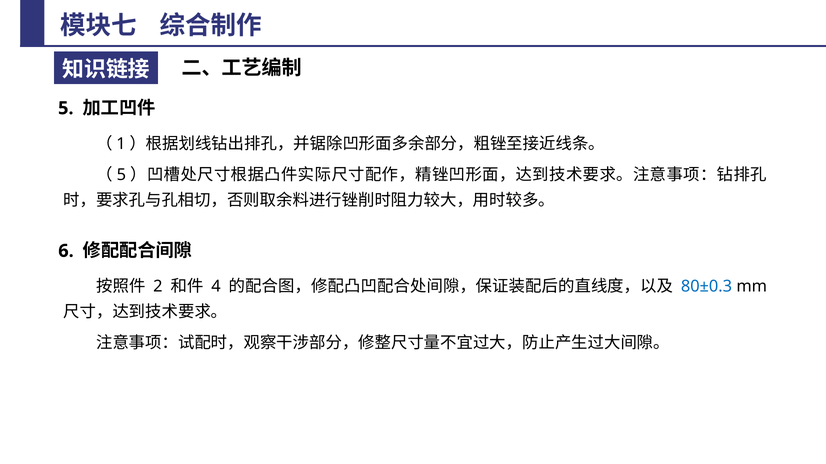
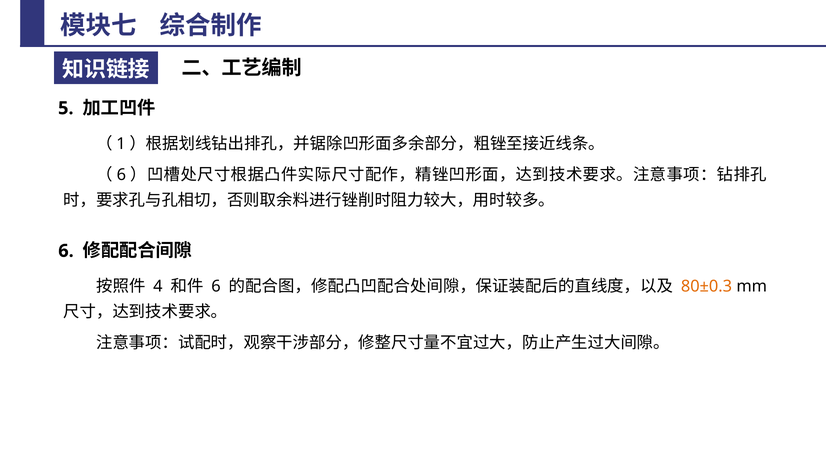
5 at (121, 175): 5 -> 6
2: 2 -> 4
4 at (216, 287): 4 -> 6
80±0.3 colour: blue -> orange
